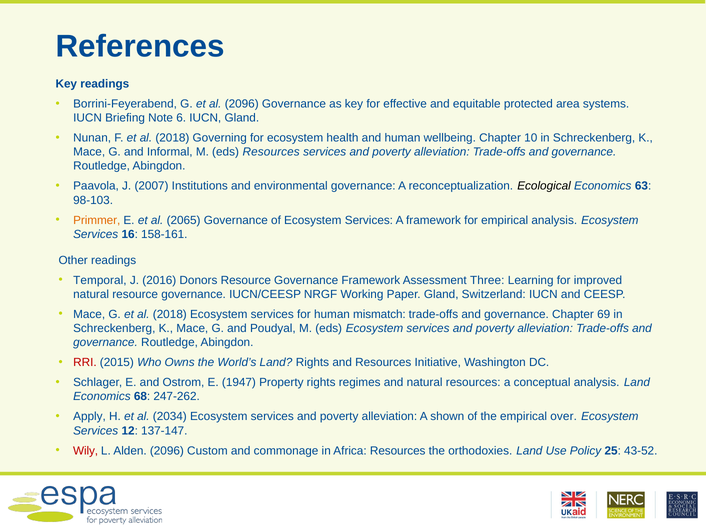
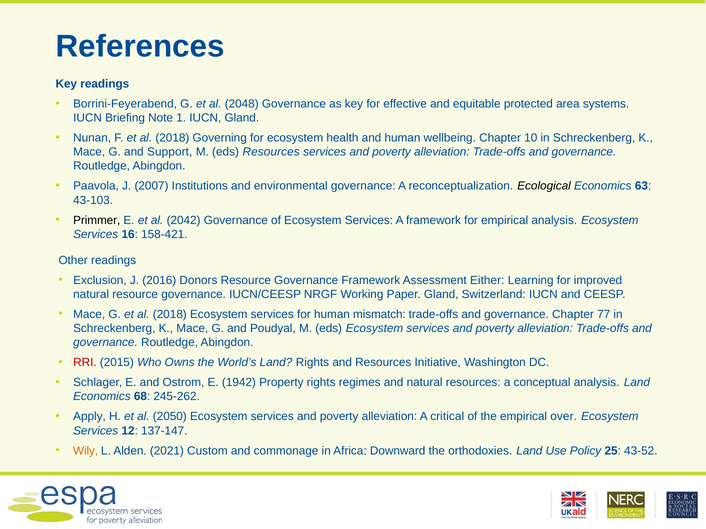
al 2096: 2096 -> 2048
6: 6 -> 1
Informal: Informal -> Support
98-103: 98-103 -> 43-103
Primmer colour: orange -> black
2065: 2065 -> 2042
158-161: 158-161 -> 158-421
Temporal: Temporal -> Exclusion
Three: Three -> Either
69: 69 -> 77
1947: 1947 -> 1942
247-262: 247-262 -> 245-262
2034: 2034 -> 2050
shown: shown -> critical
Wily colour: red -> orange
Alden 2096: 2096 -> 2021
Africa Resources: Resources -> Downward
